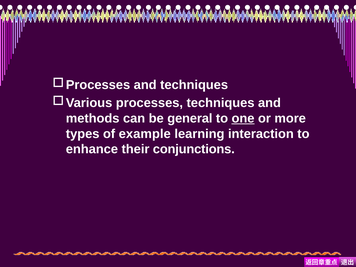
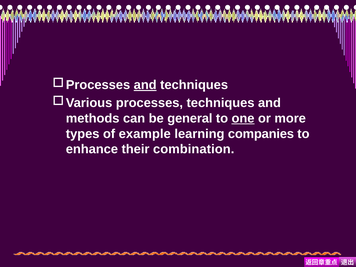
and at (145, 85) underline: none -> present
interaction: interaction -> companies
conjunctions: conjunctions -> combination
